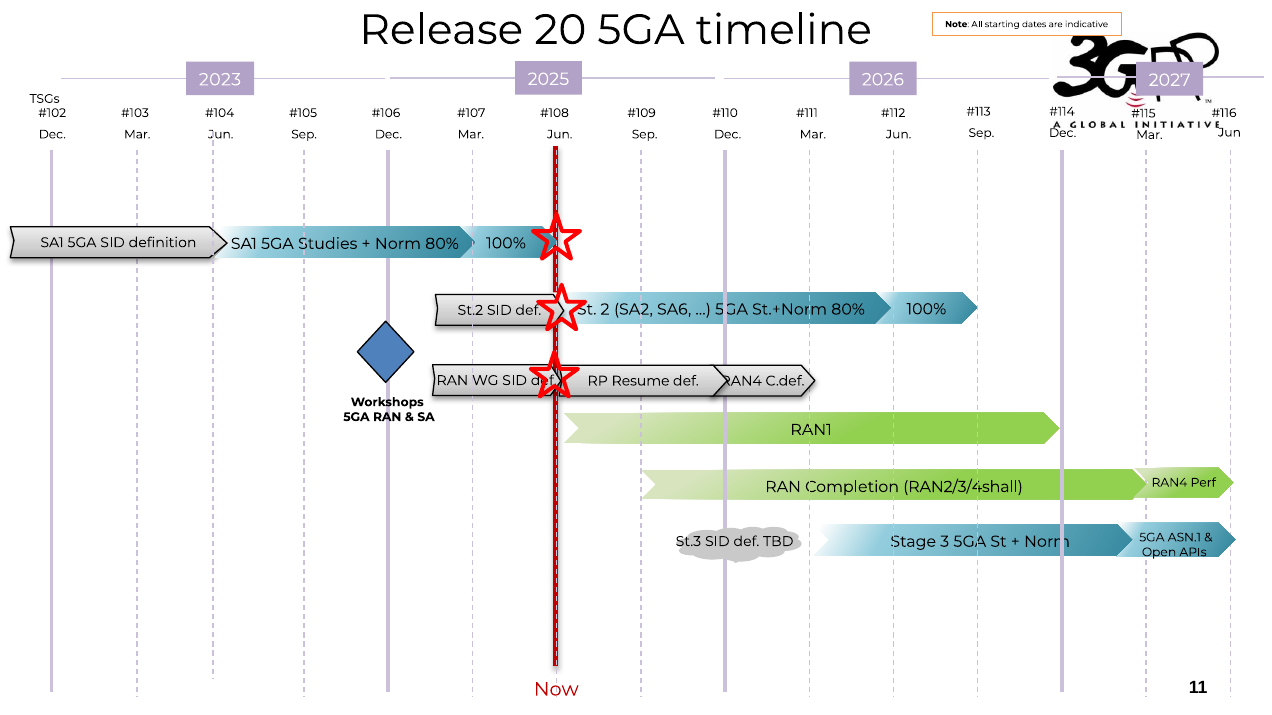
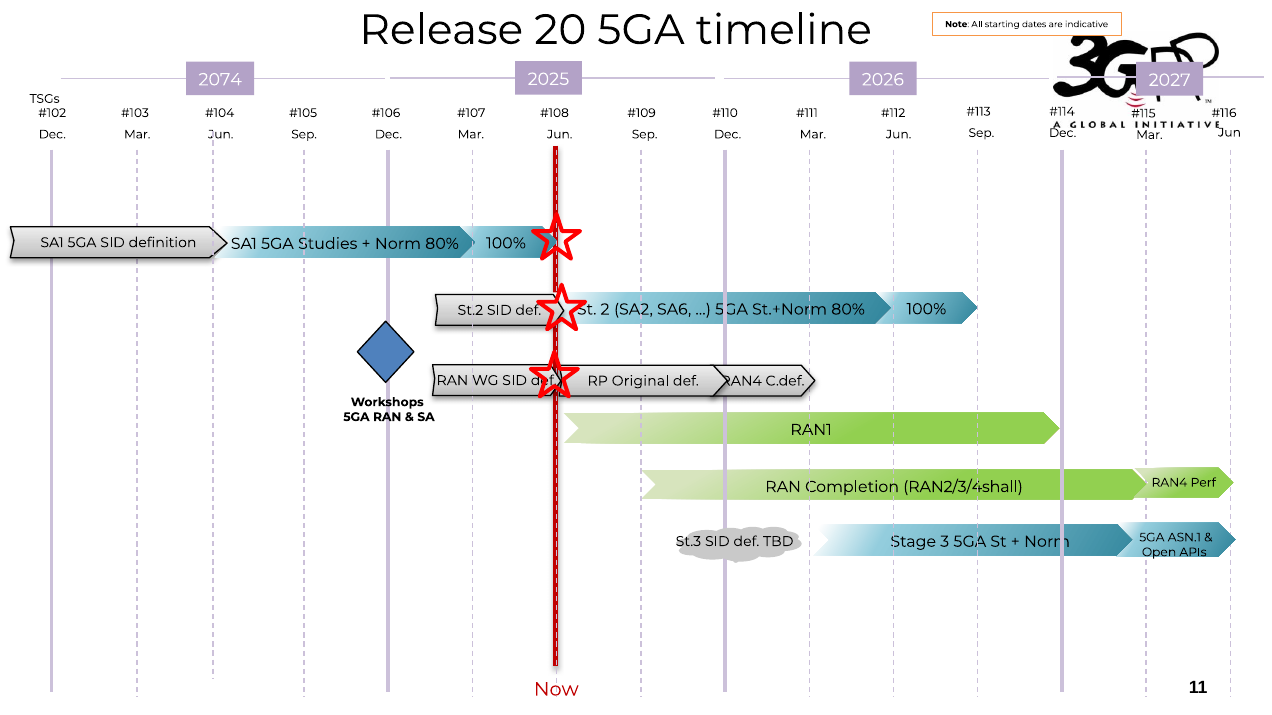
2023: 2023 -> 2074
Resume: Resume -> Original
